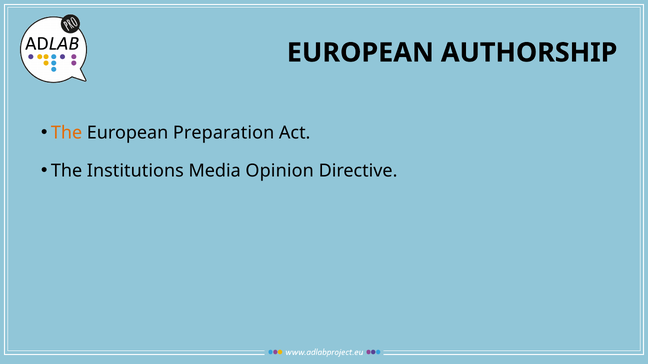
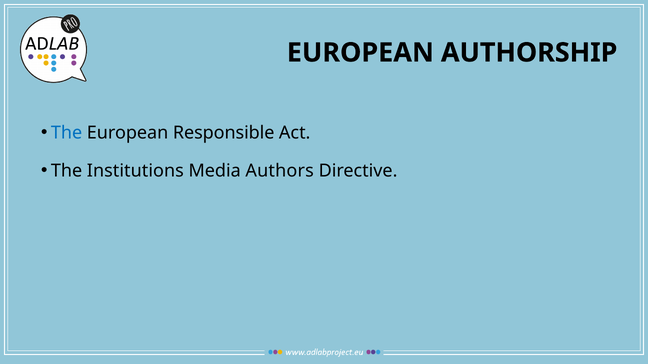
The at (67, 133) colour: orange -> blue
Preparation: Preparation -> Responsible
Opinion: Opinion -> Authors
